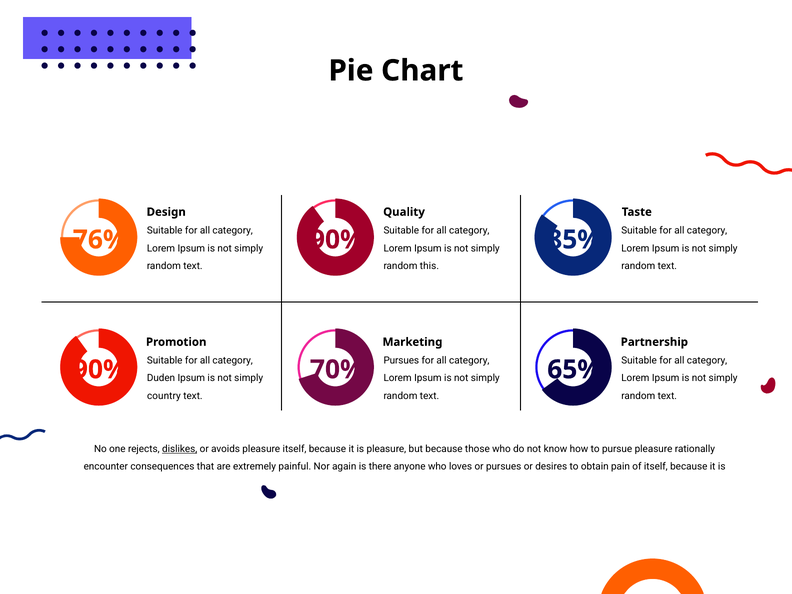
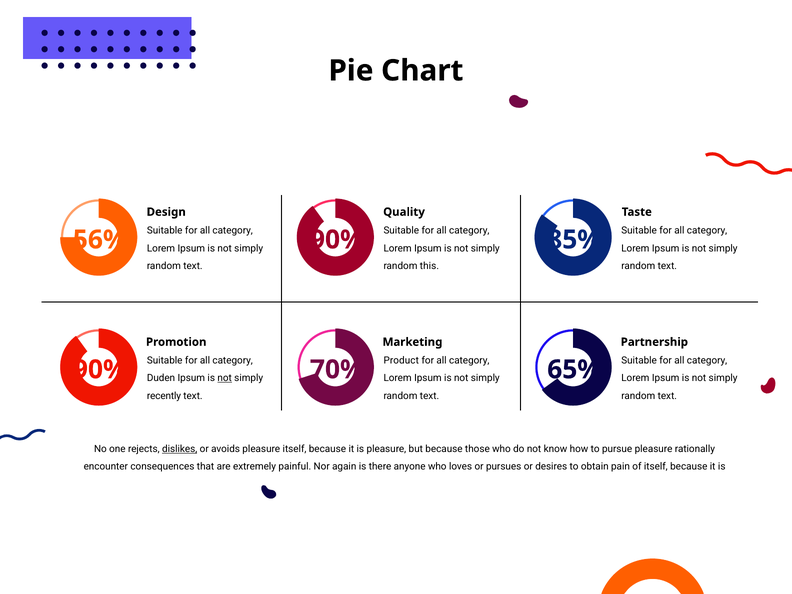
76%: 76% -> 56%
Pursues at (401, 360): Pursues -> Product
not at (225, 378) underline: none -> present
country: country -> recently
